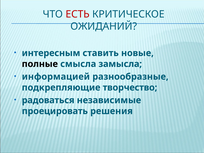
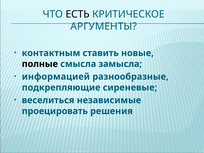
ЕСТЬ colour: red -> black
ОЖИДАНИЙ: ОЖИДАНИЙ -> АРГУМЕНТЫ
интересным: интересным -> контактным
творчество: творчество -> сиреневые
радоваться: радоваться -> веселиться
